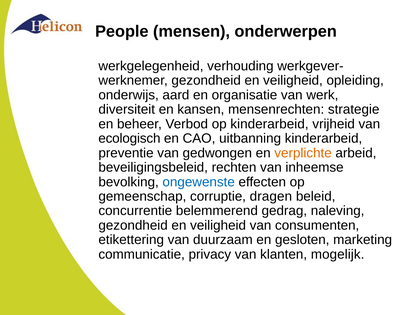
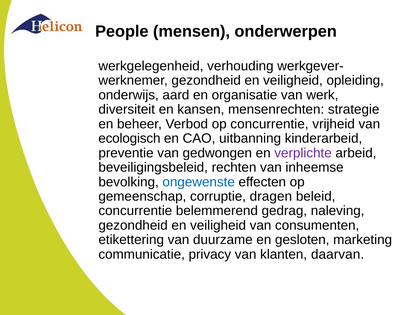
op kinderarbeid: kinderarbeid -> concurrentie
verplichte colour: orange -> purple
duurzaam: duurzaam -> duurzame
mogelijk: mogelijk -> daarvan
